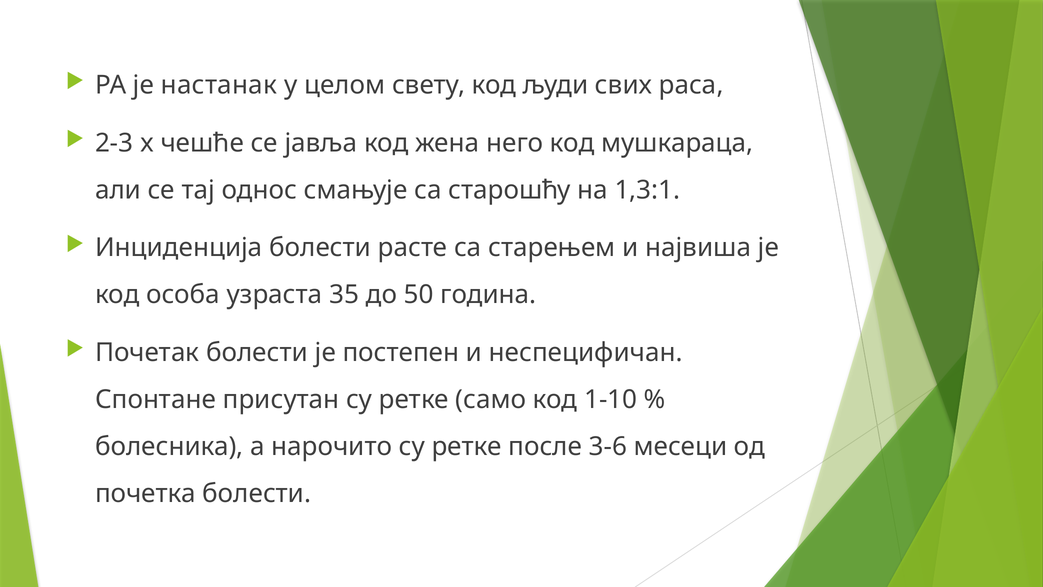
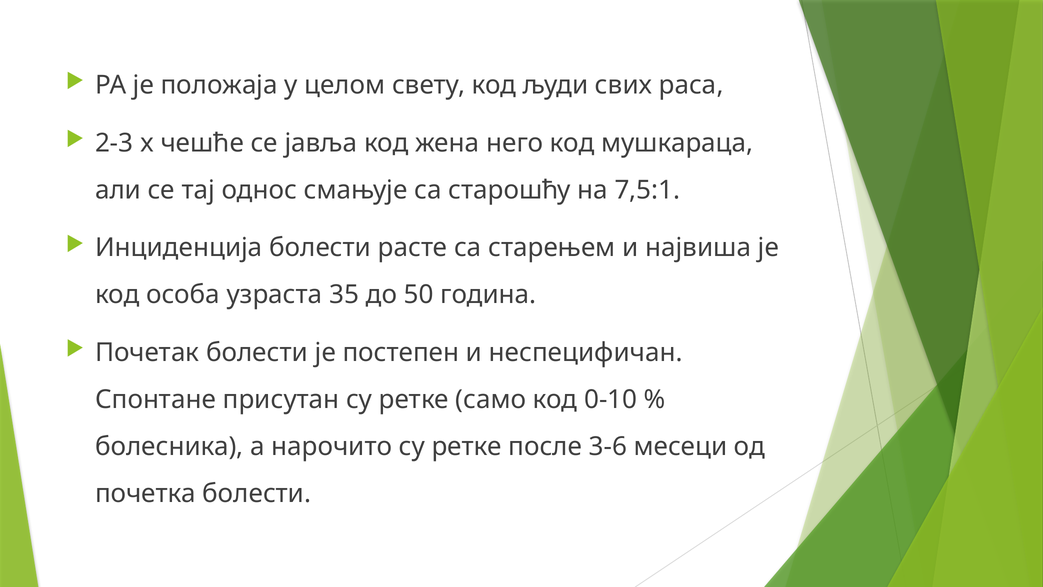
настанак: настанак -> положаја
1,3:1: 1,3:1 -> 7,5:1
1-10: 1-10 -> 0-10
